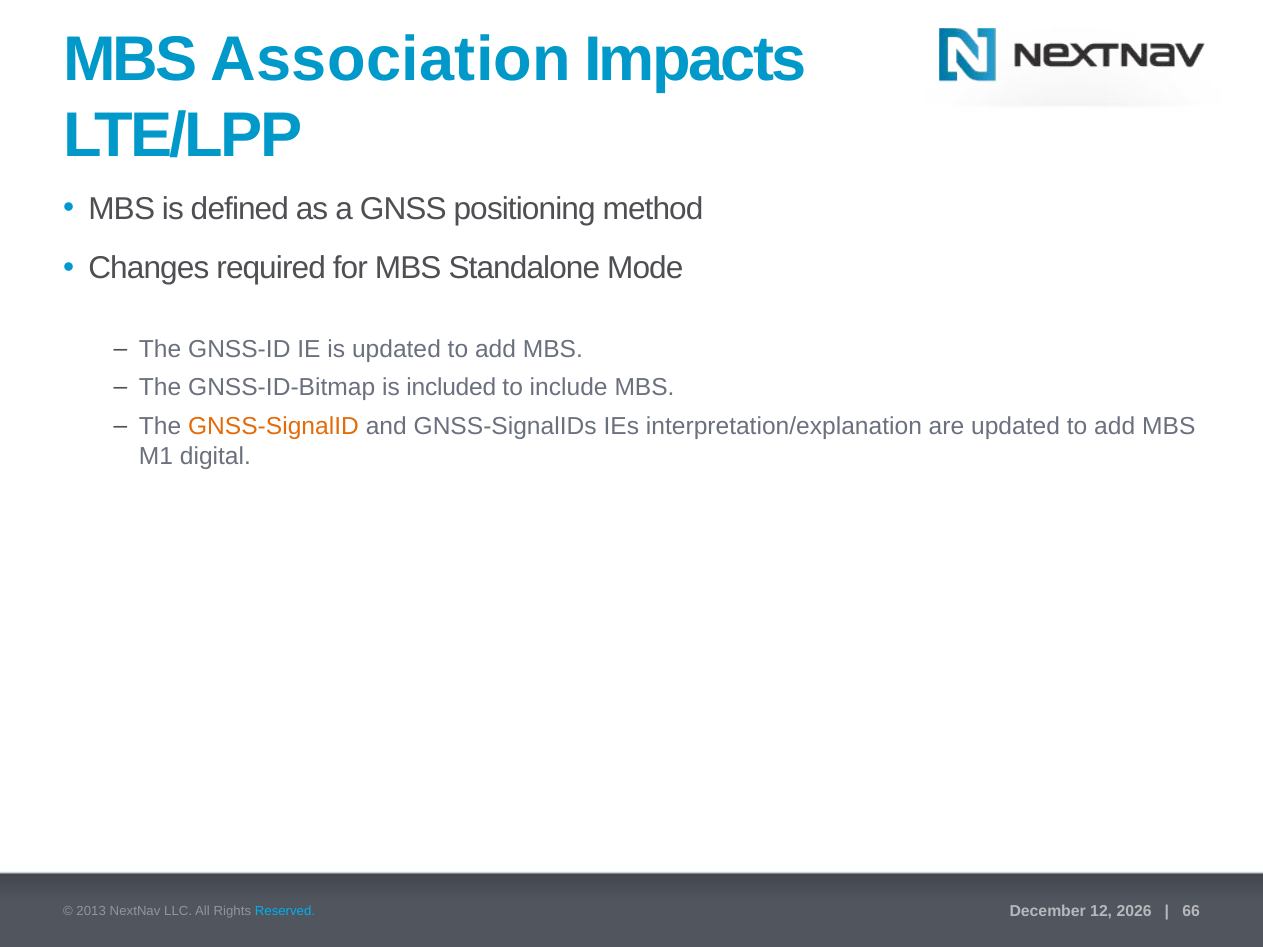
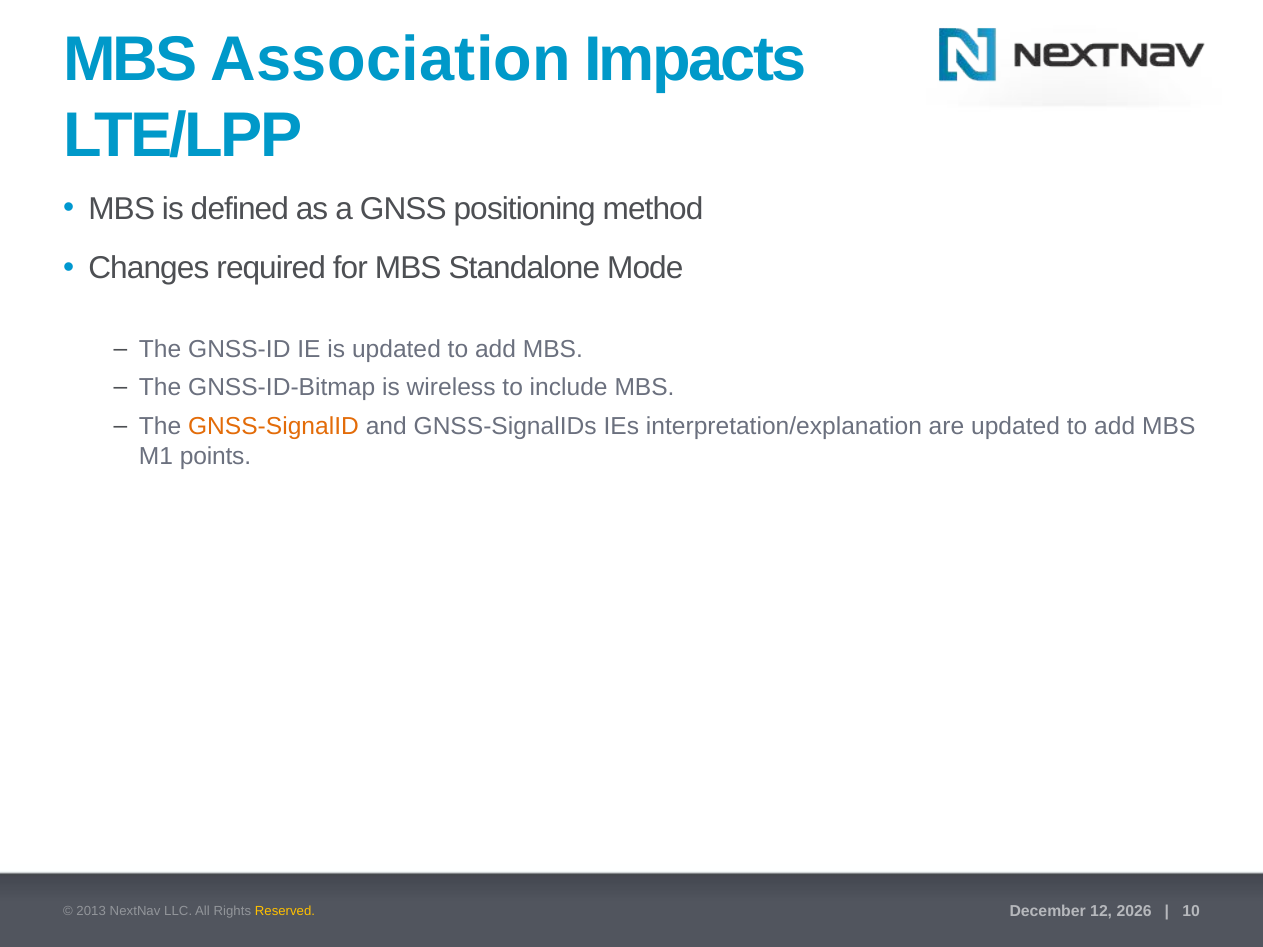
included: included -> wireless
digital: digital -> points
66: 66 -> 10
Reserved colour: light blue -> yellow
